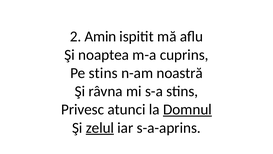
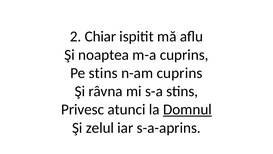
Amin: Amin -> Chiar
n-am noastră: noastră -> cuprins
zelul underline: present -> none
